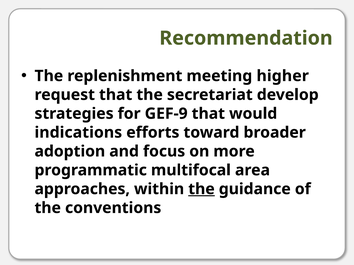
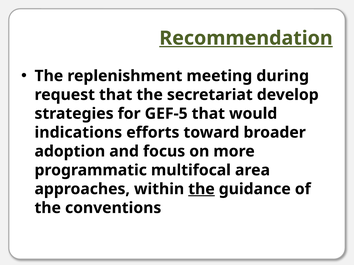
Recommendation underline: none -> present
higher: higher -> during
GEF-9: GEF-9 -> GEF-5
